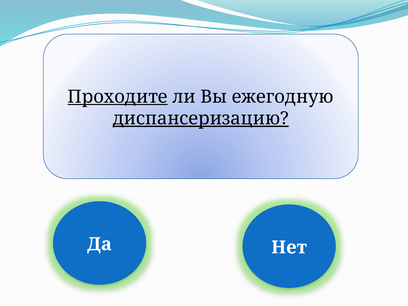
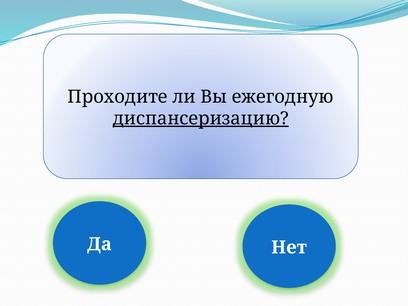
Проходите underline: present -> none
